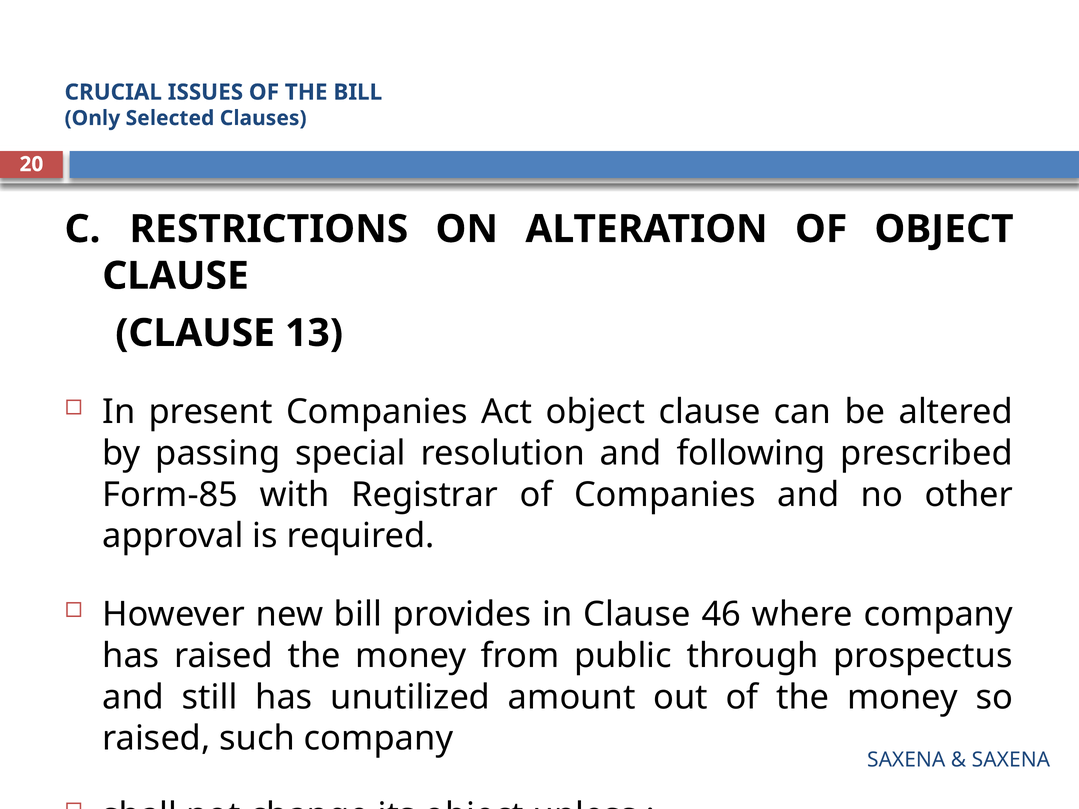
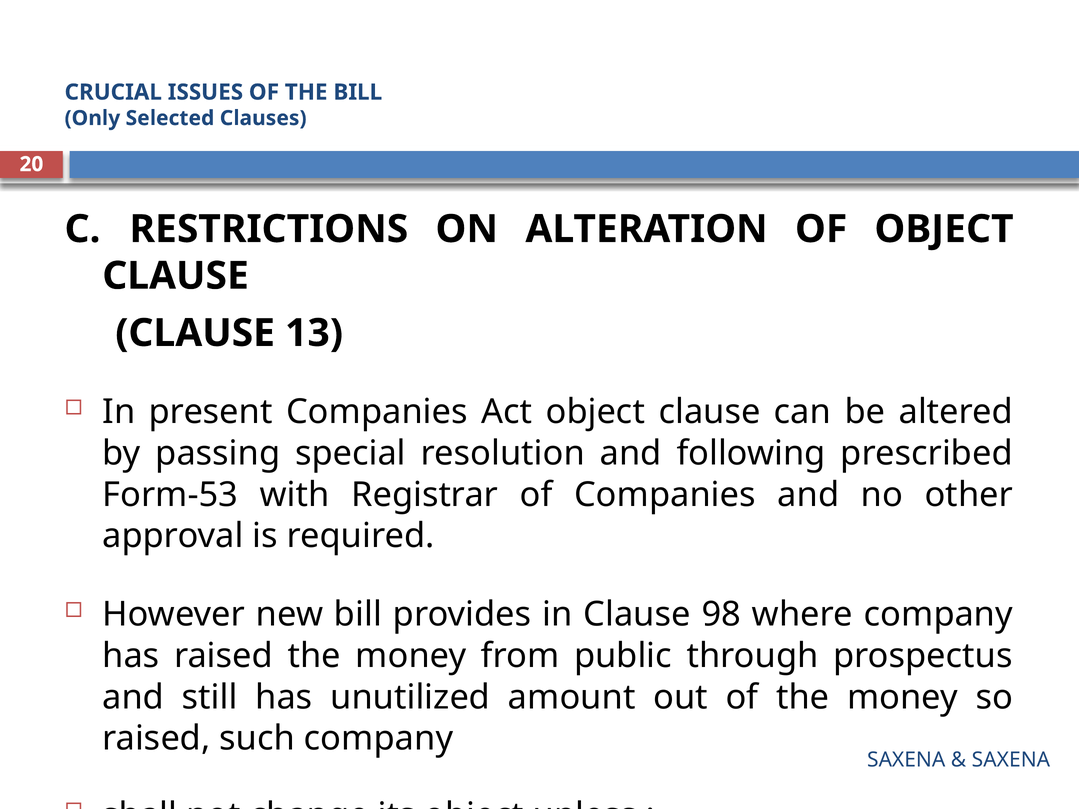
Form-85: Form-85 -> Form-53
46: 46 -> 98
